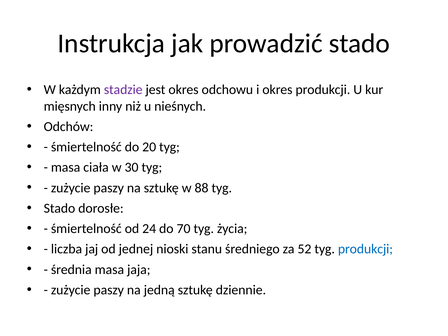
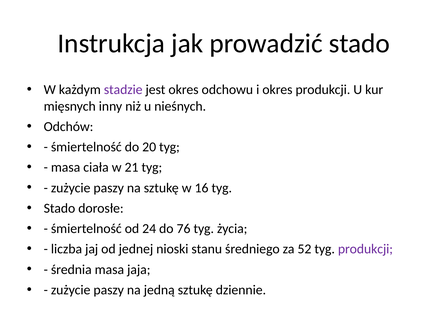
30: 30 -> 21
88: 88 -> 16
70: 70 -> 76
produkcji at (365, 249) colour: blue -> purple
